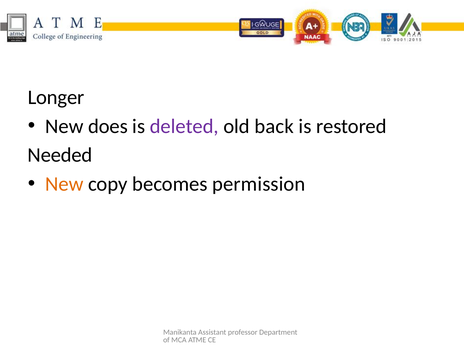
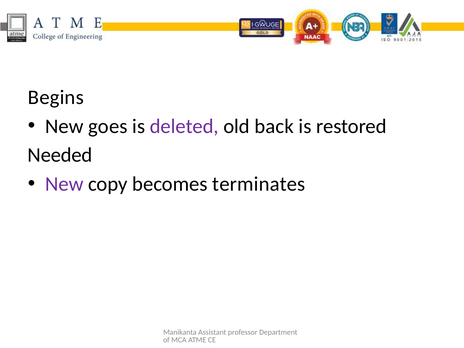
Longer: Longer -> Begins
does: does -> goes
New at (64, 184) colour: orange -> purple
permission: permission -> terminates
